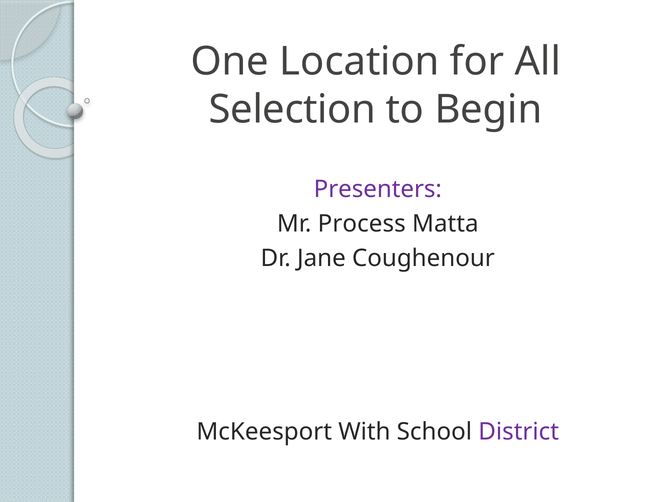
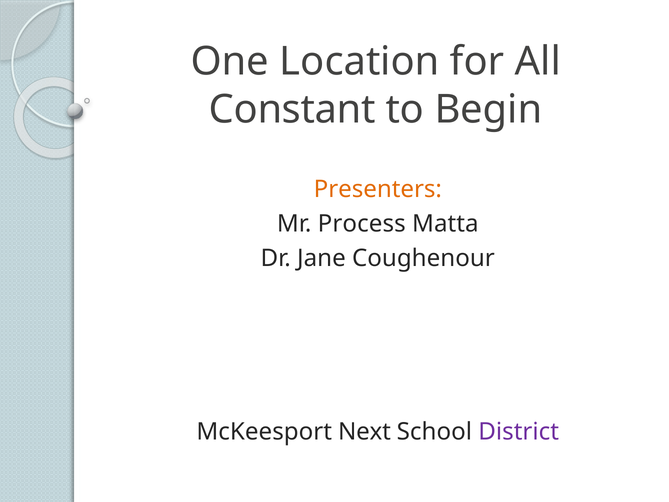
Selection: Selection -> Constant
Presenters colour: purple -> orange
With: With -> Next
